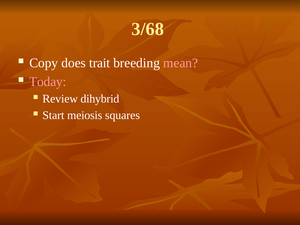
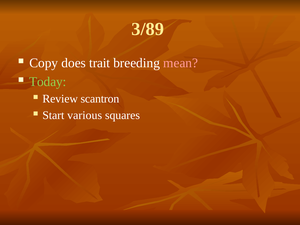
3/68: 3/68 -> 3/89
Today colour: pink -> light green
dihybrid: dihybrid -> scantron
meiosis: meiosis -> various
